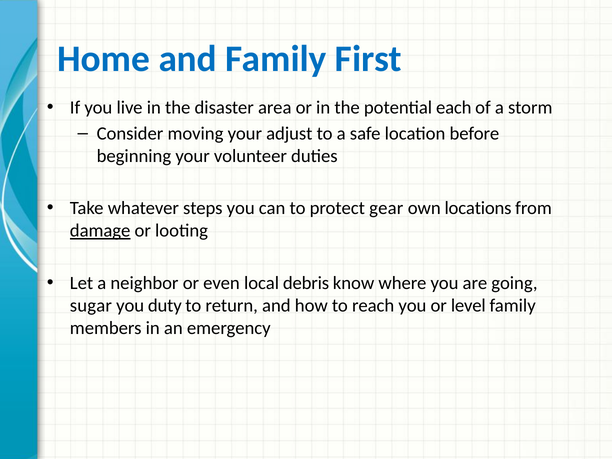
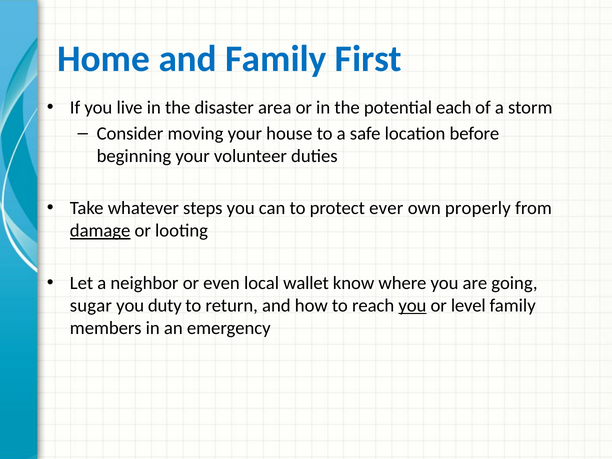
adjust: adjust -> house
gear: gear -> ever
locations: locations -> properly
debris: debris -> wallet
you at (412, 306) underline: none -> present
